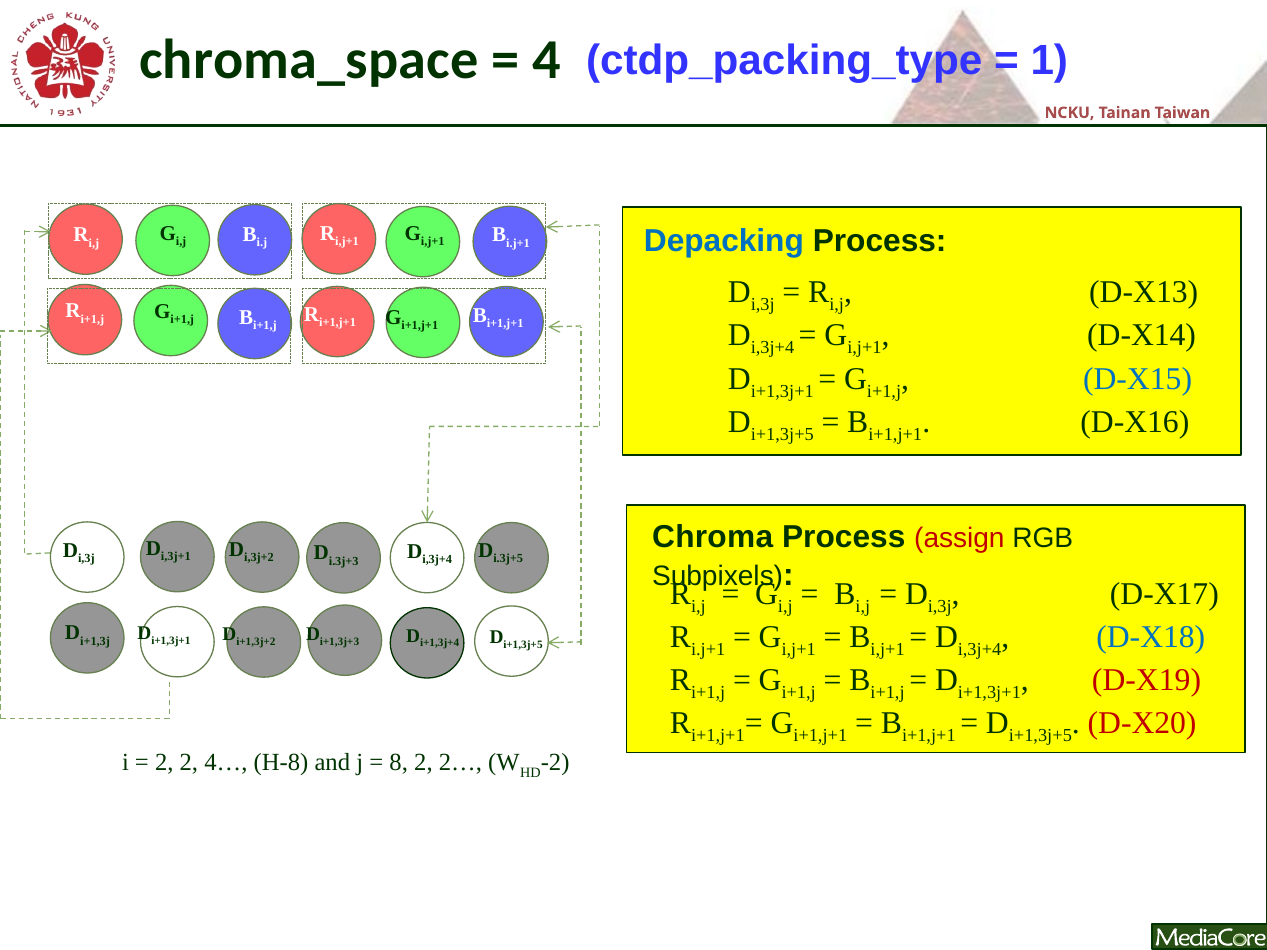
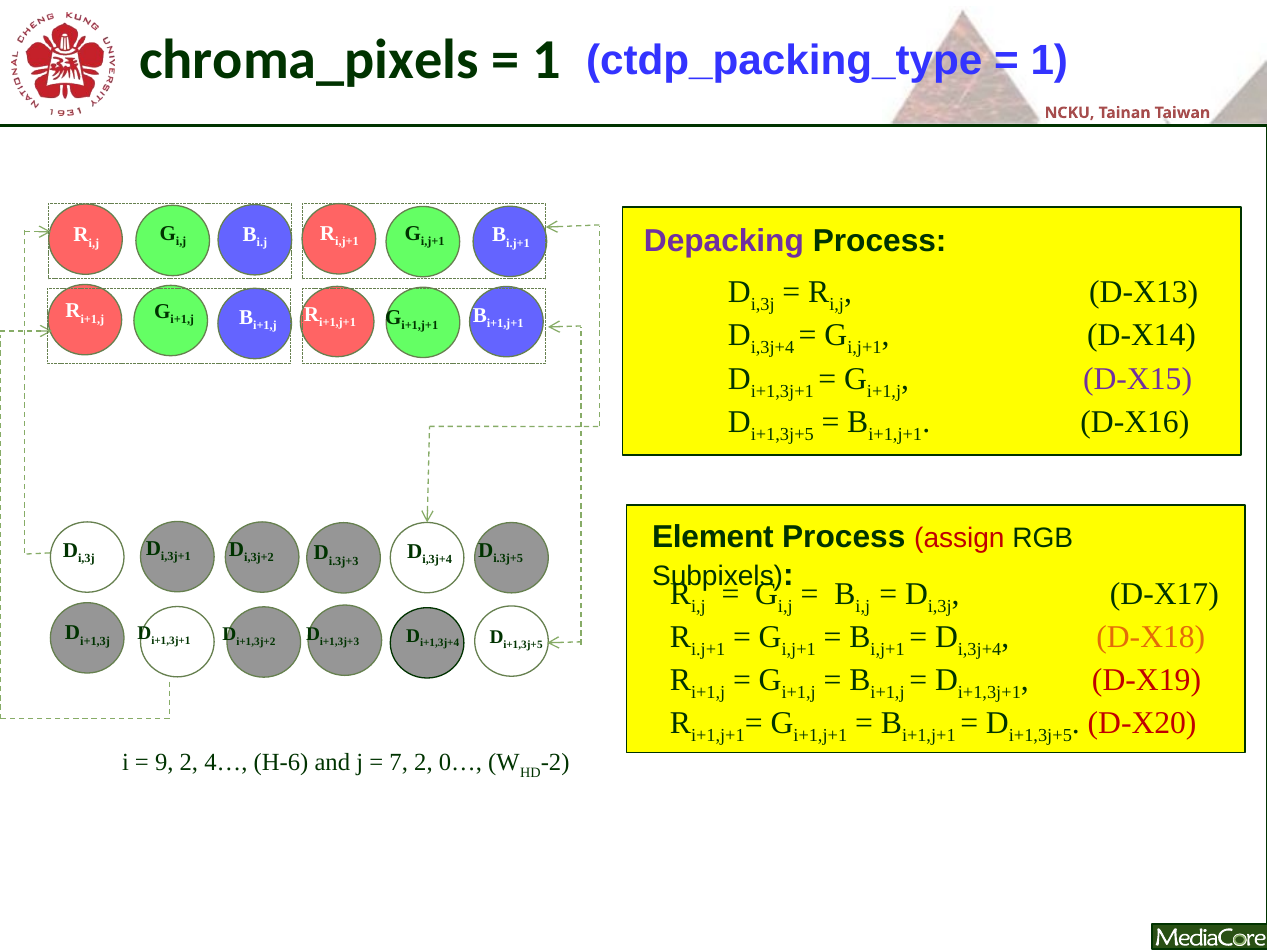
chroma_space: chroma_space -> chroma_pixels
4 at (547, 60): 4 -> 1
Depacking colour: blue -> purple
D-X15 colour: blue -> purple
Chroma: Chroma -> Element
D-X18 colour: blue -> orange
2 at (164, 763): 2 -> 9
H-8: H-8 -> H-6
8: 8 -> 7
2…: 2… -> 0…
